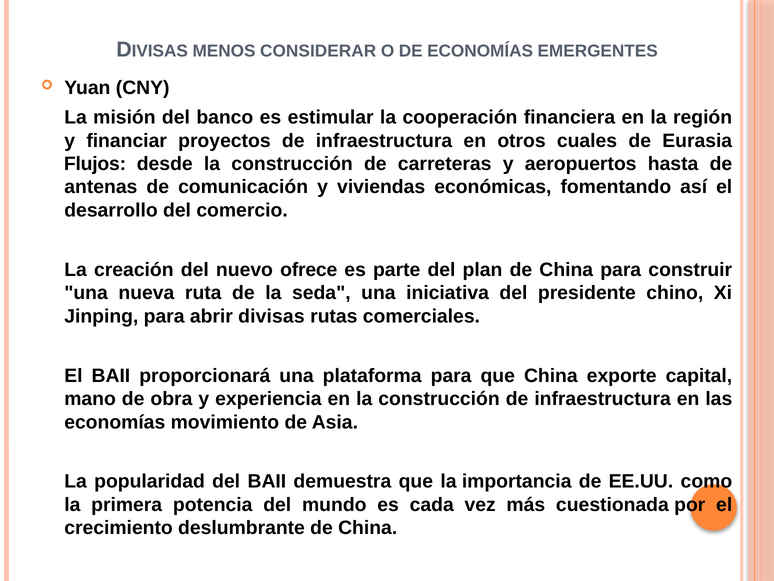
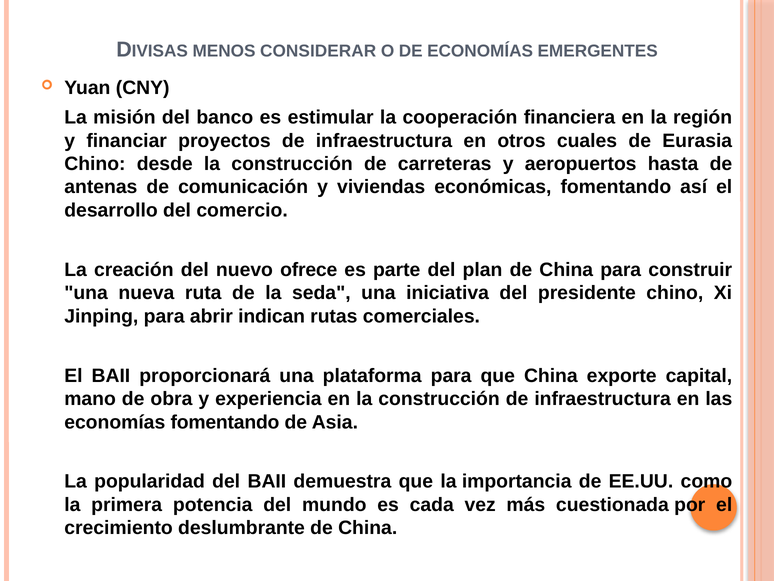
Flujos at (95, 164): Flujos -> Chino
divisas: divisas -> indican
economías movimiento: movimiento -> fomentando
